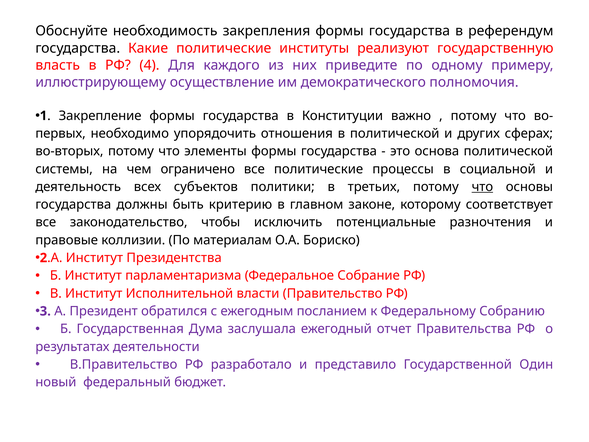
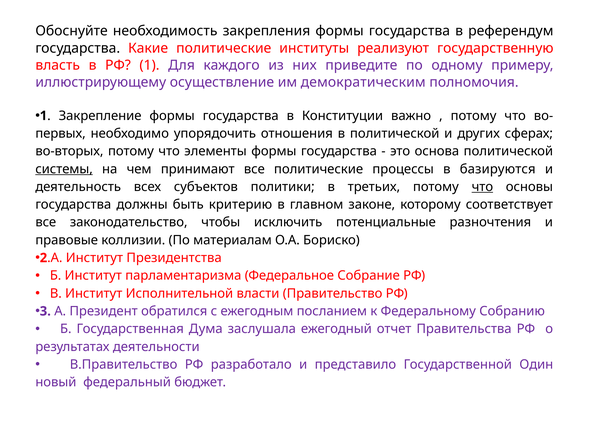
РФ 4: 4 -> 1
демократического: демократического -> демократическим
системы underline: none -> present
ограничено: ограничено -> принимают
социальной: социальной -> базируются
